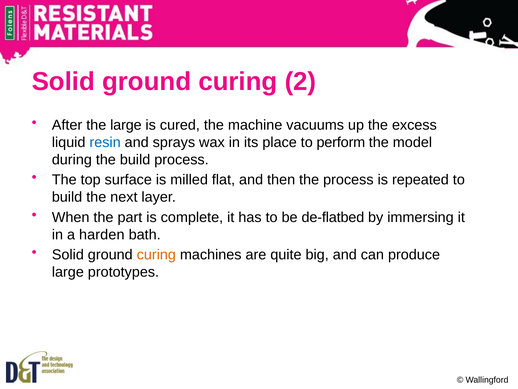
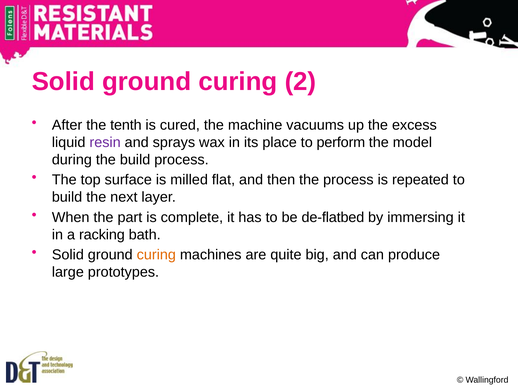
the large: large -> tenth
resin colour: blue -> purple
harden: harden -> racking
